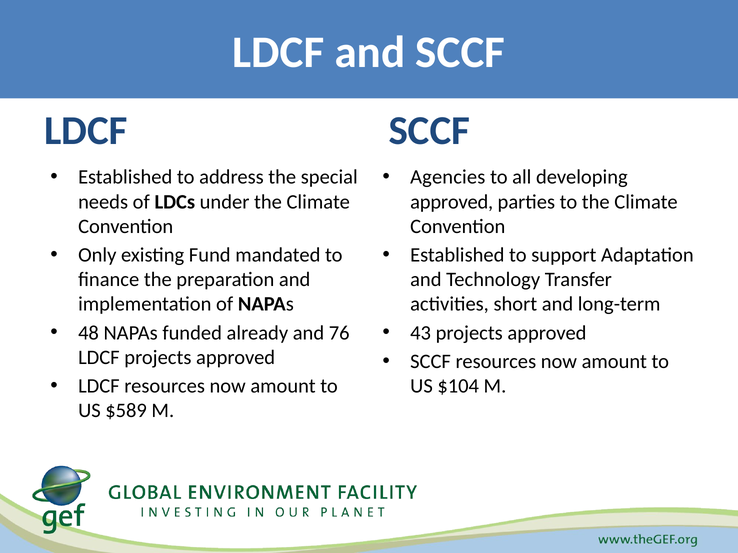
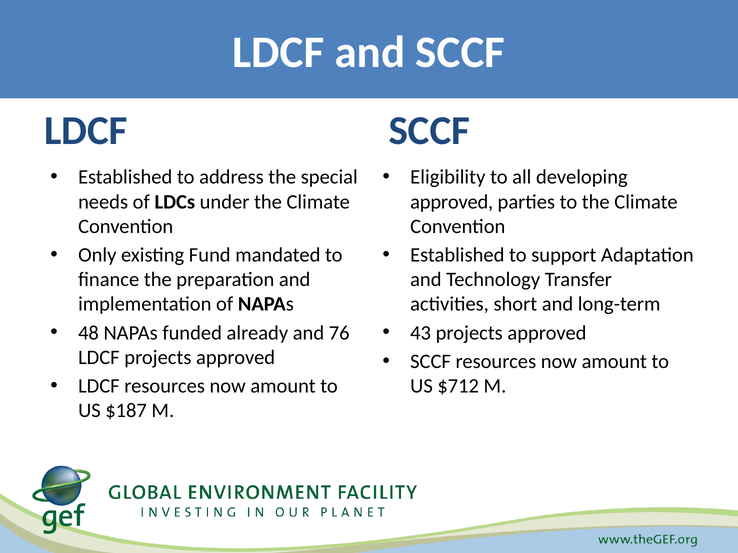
Agencies: Agencies -> Eligibility
$104: $104 -> $712
$589: $589 -> $187
